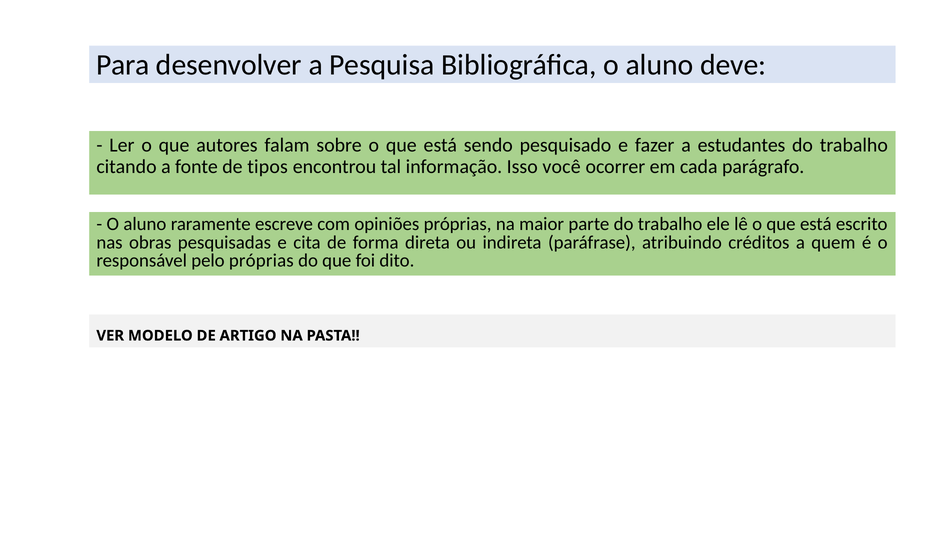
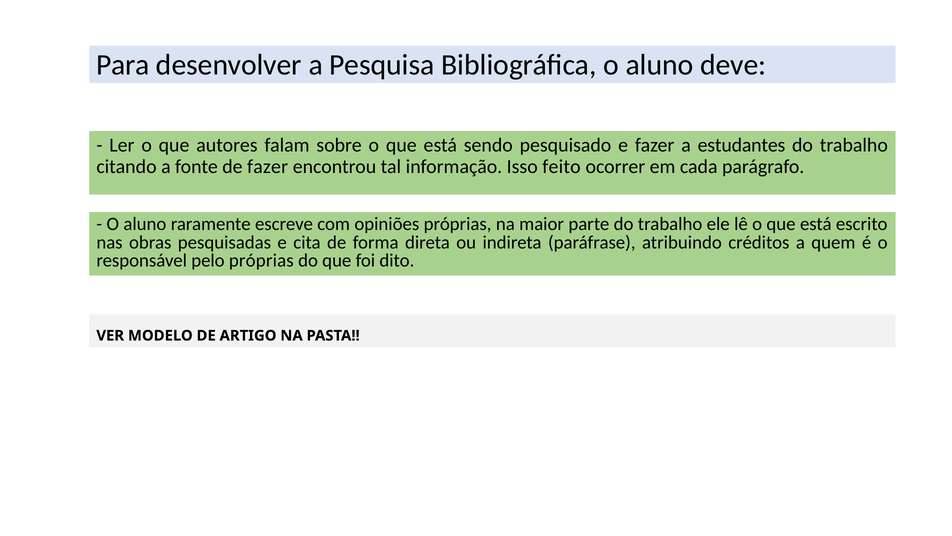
de tipos: tipos -> fazer
você: você -> feito
